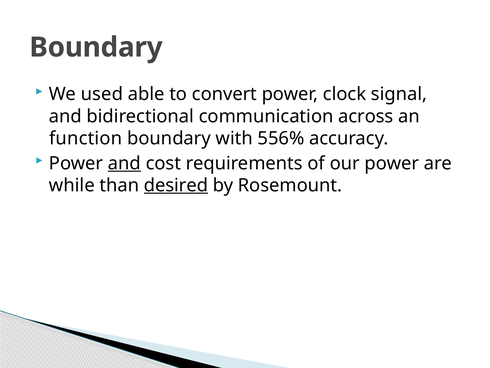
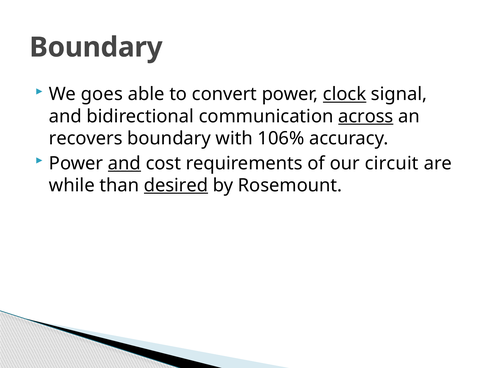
used: used -> goes
clock underline: none -> present
across underline: none -> present
function: function -> recovers
556%: 556% -> 106%
our power: power -> circuit
